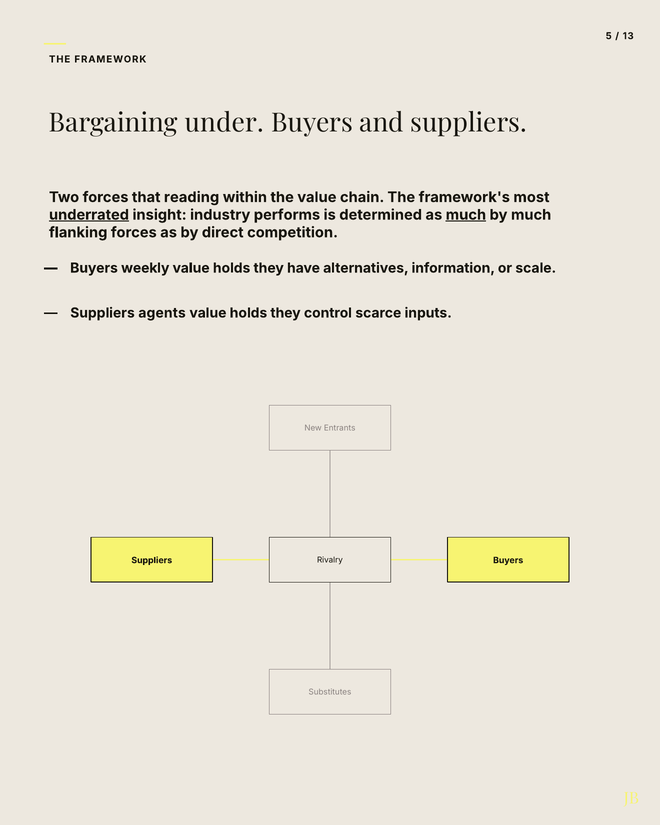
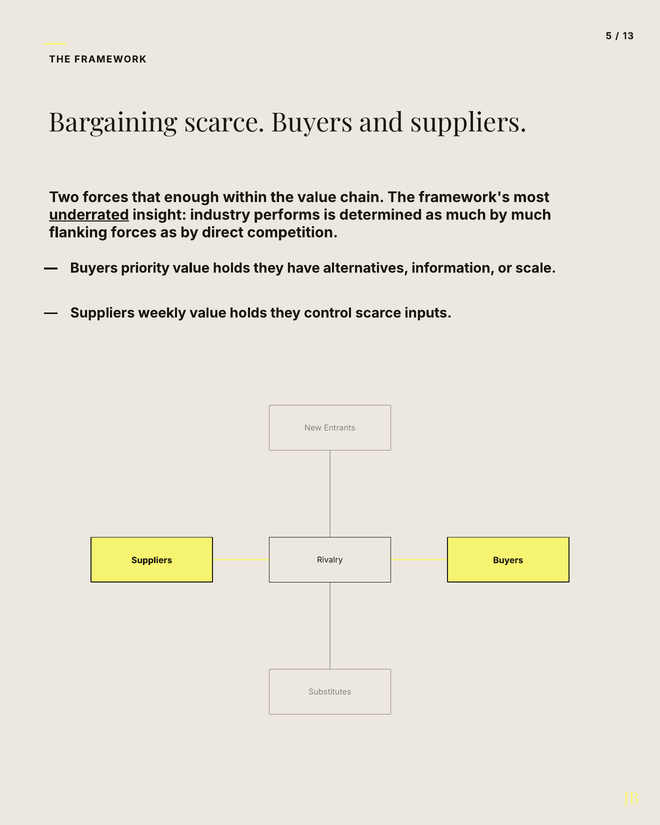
Bargaining under: under -> scarce
reading: reading -> enough
much at (466, 215) underline: present -> none
weekly: weekly -> priority
agents: agents -> weekly
